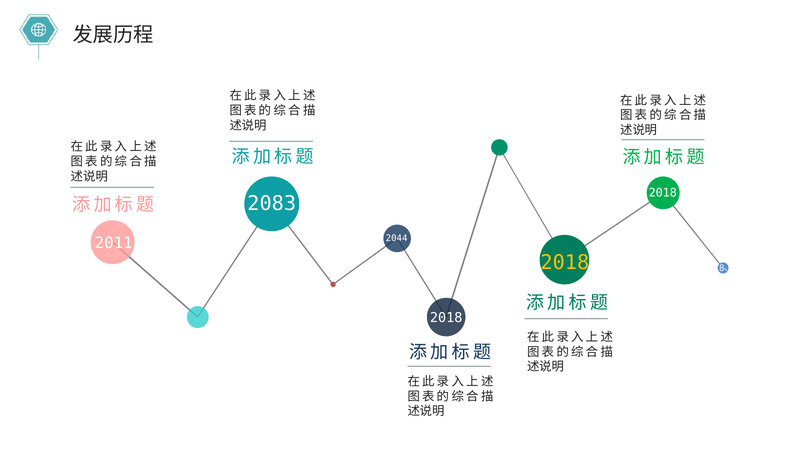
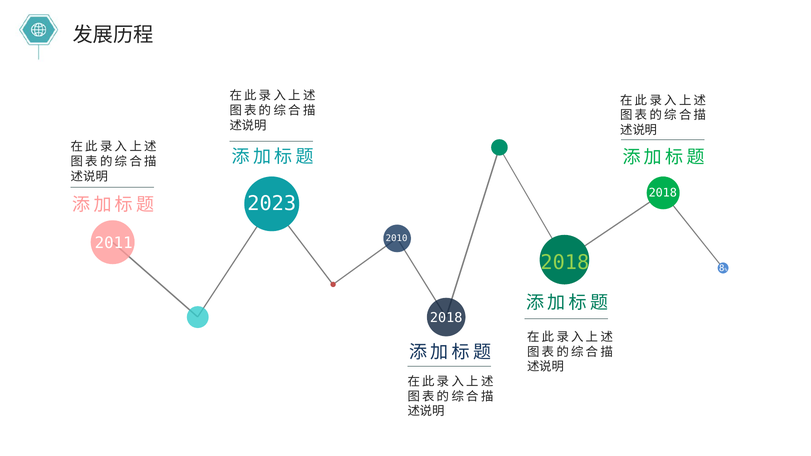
2083: 2083 -> 2023
2044: 2044 -> 2010
2018 at (565, 263) colour: yellow -> light green
